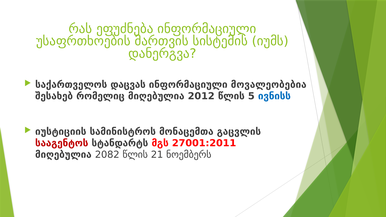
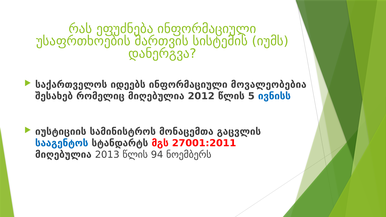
დაცვას: დაცვას -> იდეებს
სააგენტოს colour: red -> blue
2082: 2082 -> 2013
21: 21 -> 94
